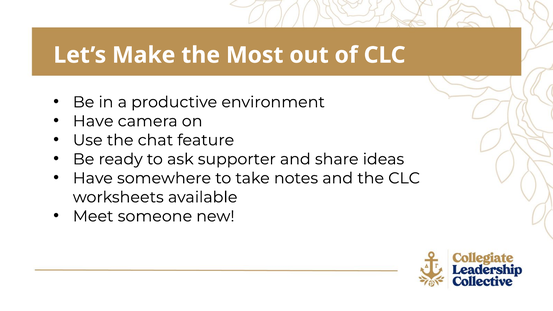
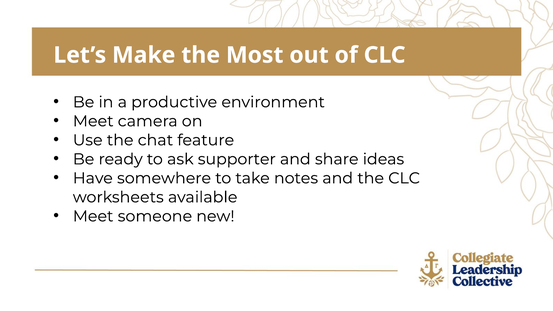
Have at (93, 121): Have -> Meet
